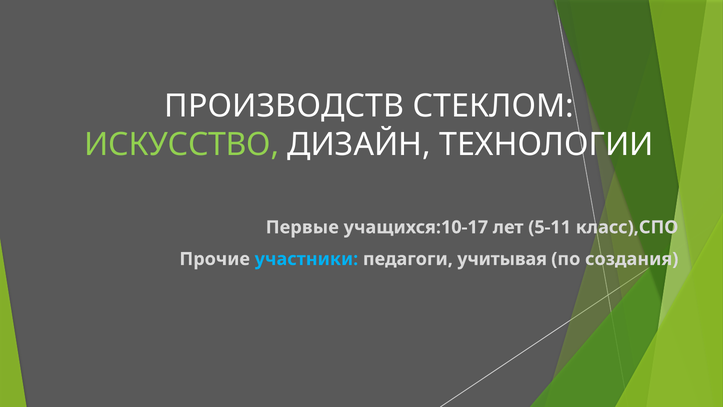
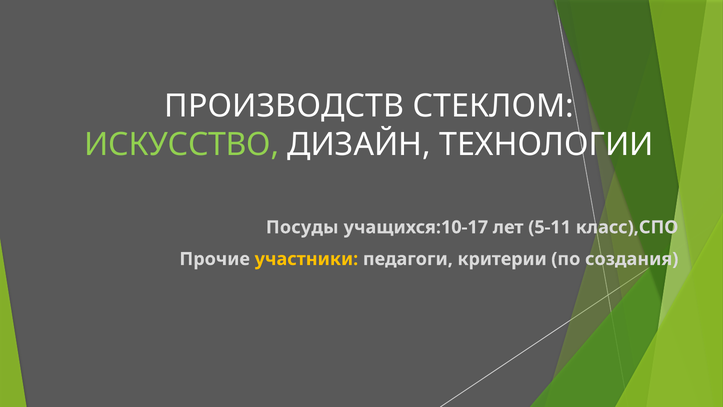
Первые: Первые -> Посуды
участники colour: light blue -> yellow
учитывая: учитывая -> критерии
